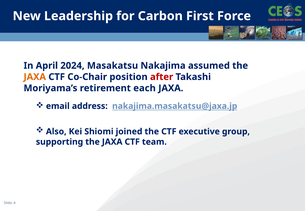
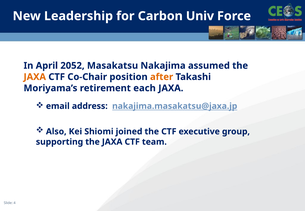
First: First -> Univ
2024: 2024 -> 2052
after colour: red -> orange
